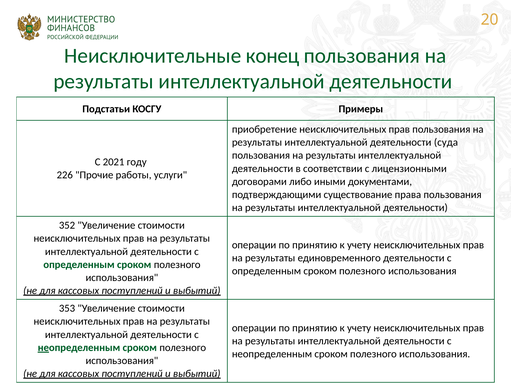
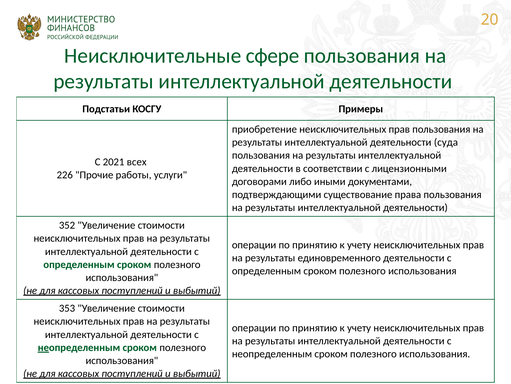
конец: конец -> сфере
году: году -> всех
